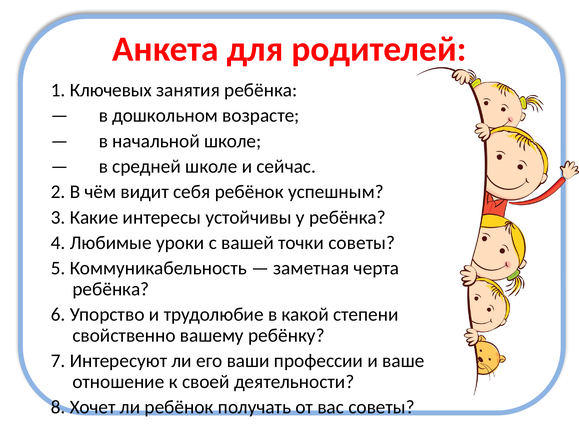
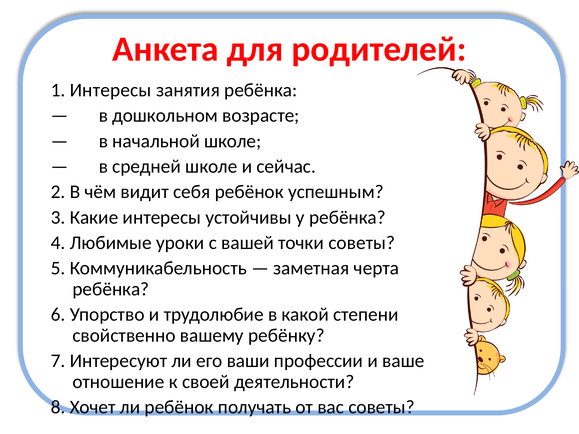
1 Ключевых: Ключевых -> Интересы
